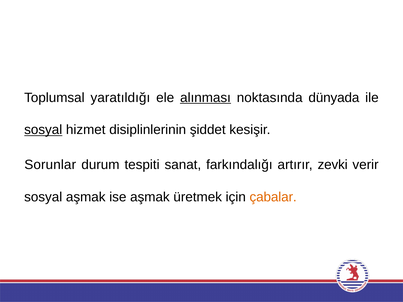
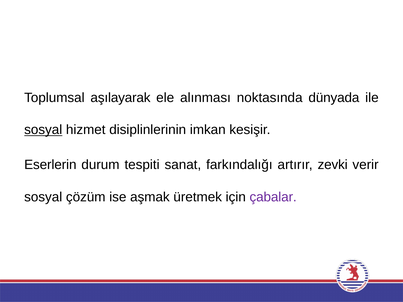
yaratıldığı: yaratıldığı -> aşılayarak
alınması underline: present -> none
şiddet: şiddet -> imkan
Sorunlar: Sorunlar -> Eserlerin
sosyal aşmak: aşmak -> çözüm
çabalar colour: orange -> purple
